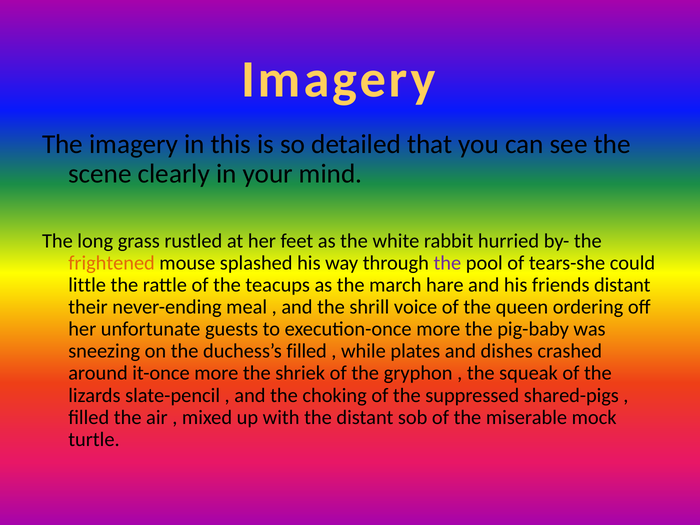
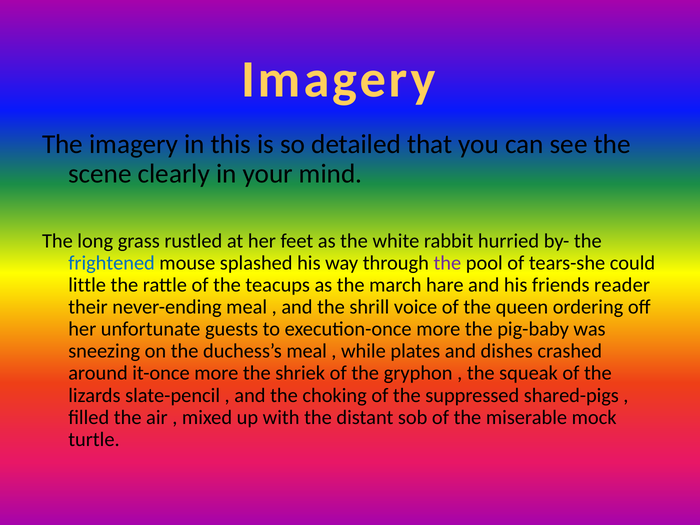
frightened colour: orange -> blue
friends distant: distant -> reader
duchess’s filled: filled -> meal
